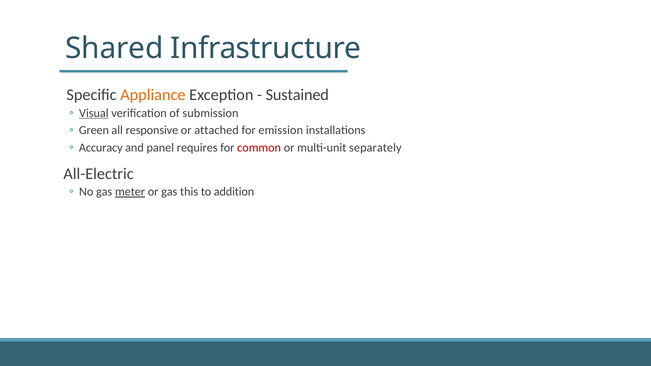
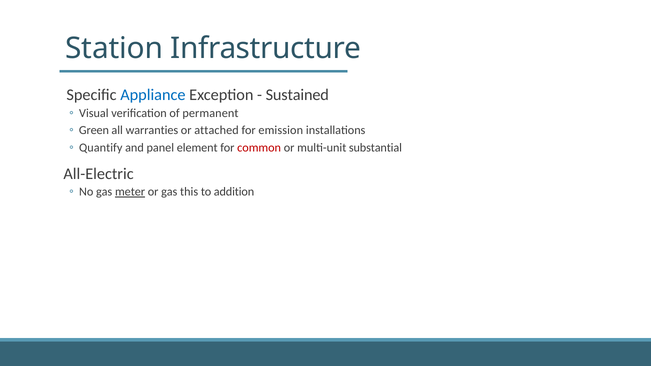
Shared: Shared -> Station
Appliance colour: orange -> blue
Visual underline: present -> none
submission: submission -> permanent
responsive: responsive -> warranties
Accuracy: Accuracy -> Quantify
requires: requires -> element
separately: separately -> substantial
